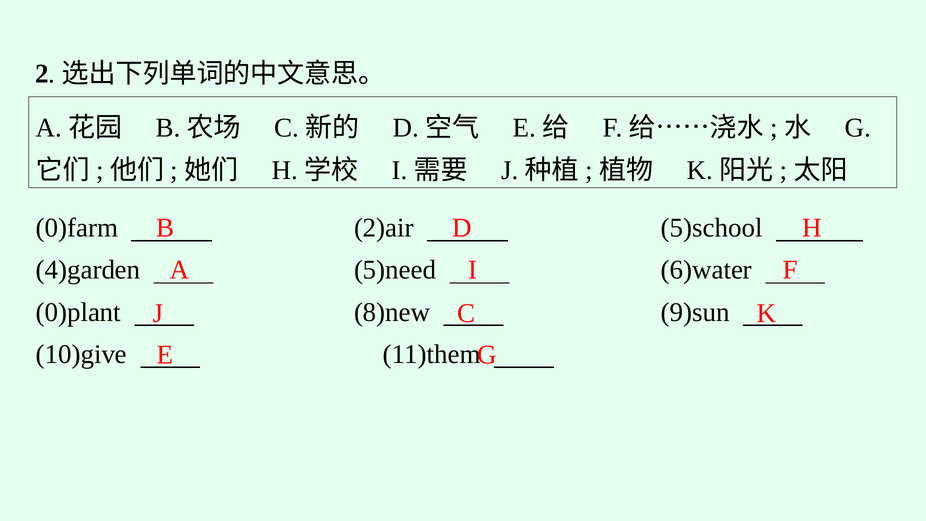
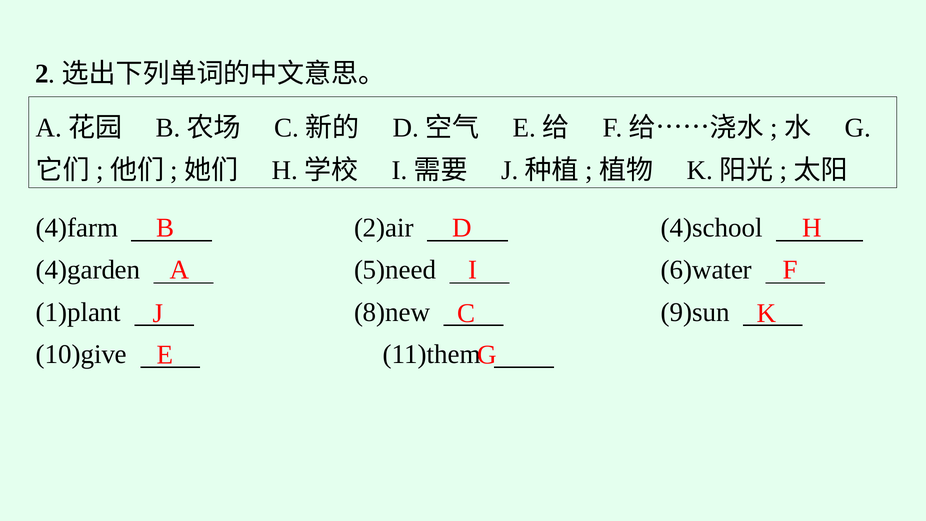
0)farm: 0)farm -> 4)farm
5)school: 5)school -> 4)school
0)plant: 0)plant -> 1)plant
